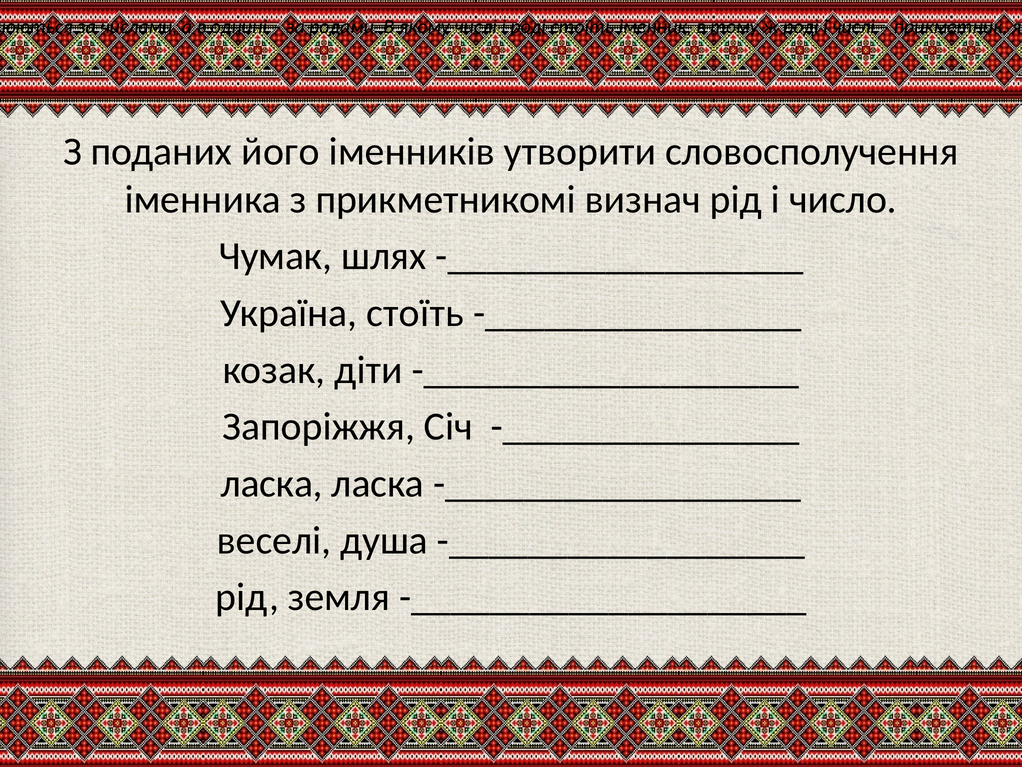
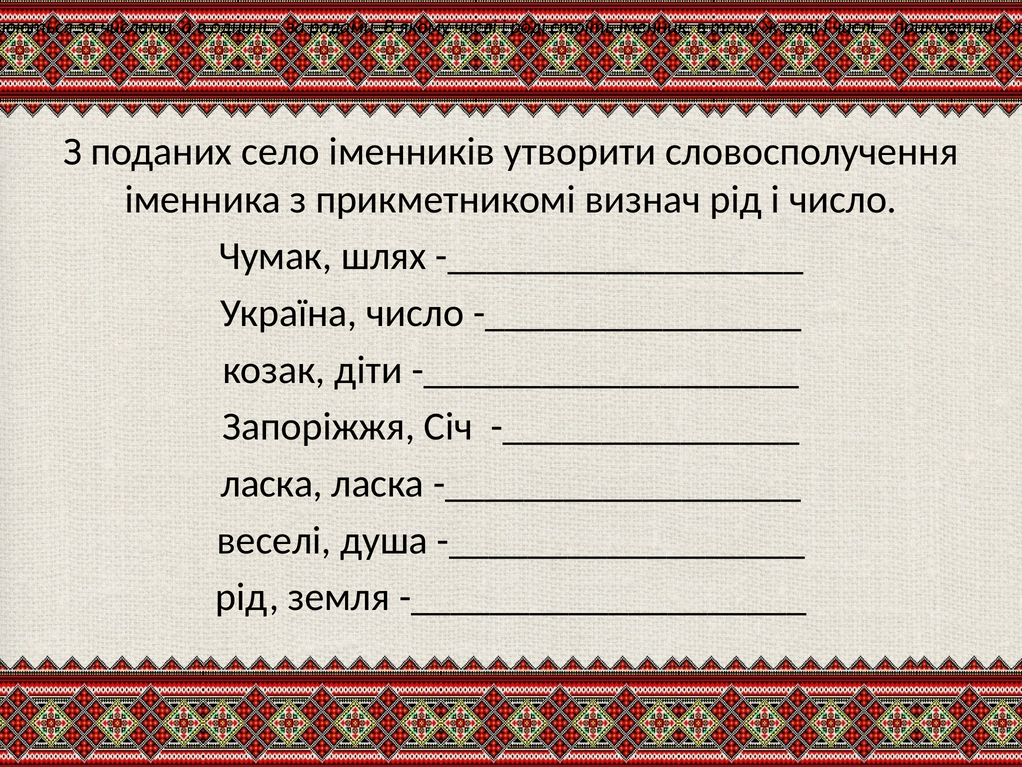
поданих його: його -> село
Україна стоїть: стоїть -> число
